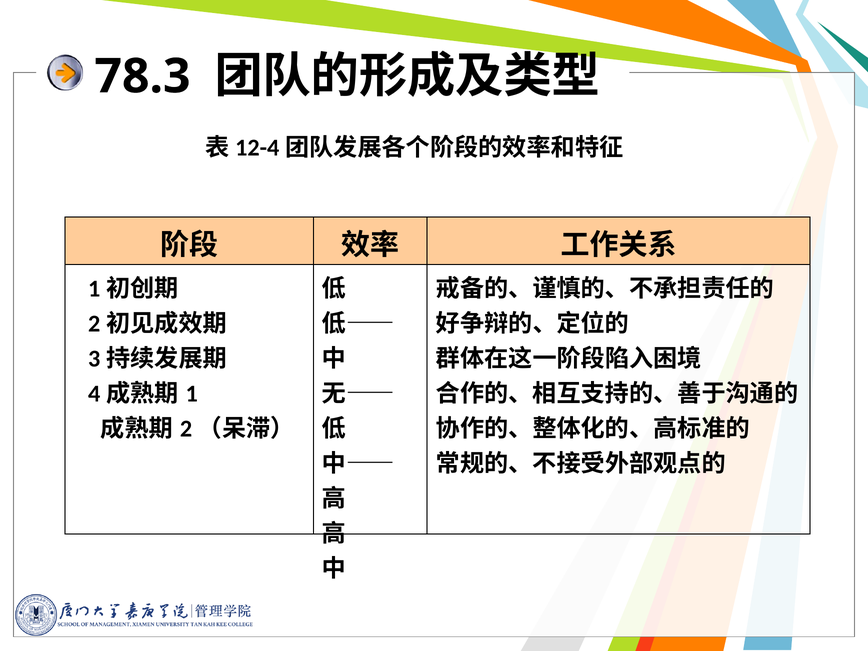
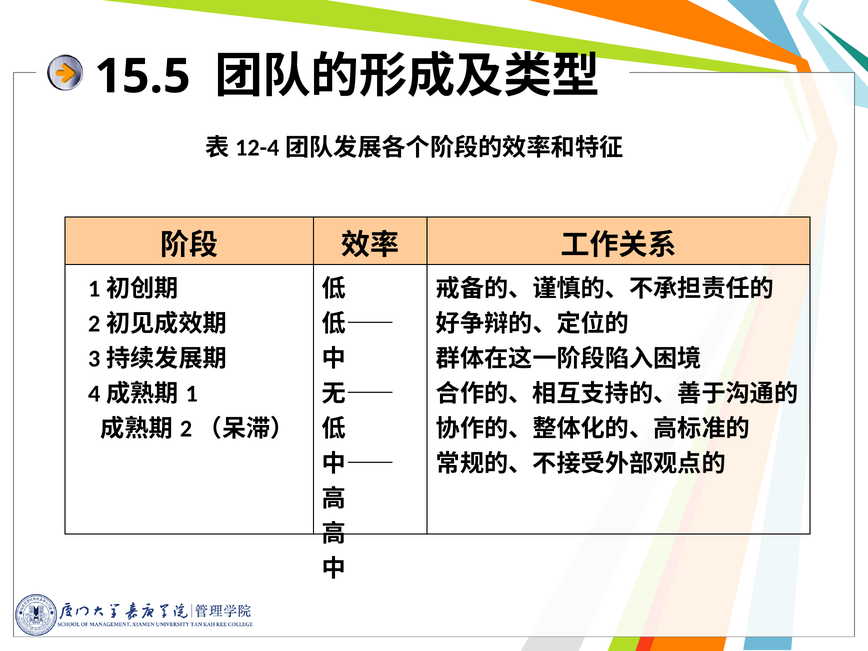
78.3: 78.3 -> 15.5
